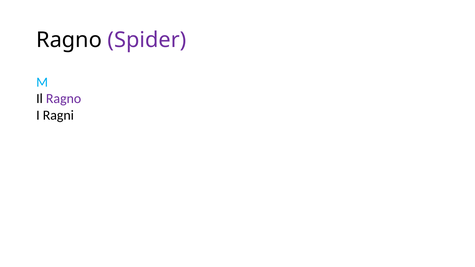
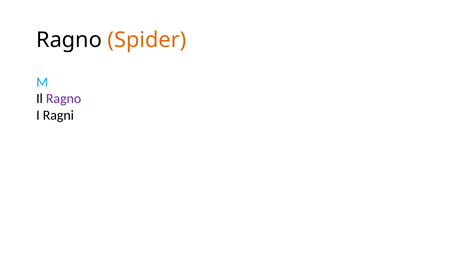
Spider colour: purple -> orange
